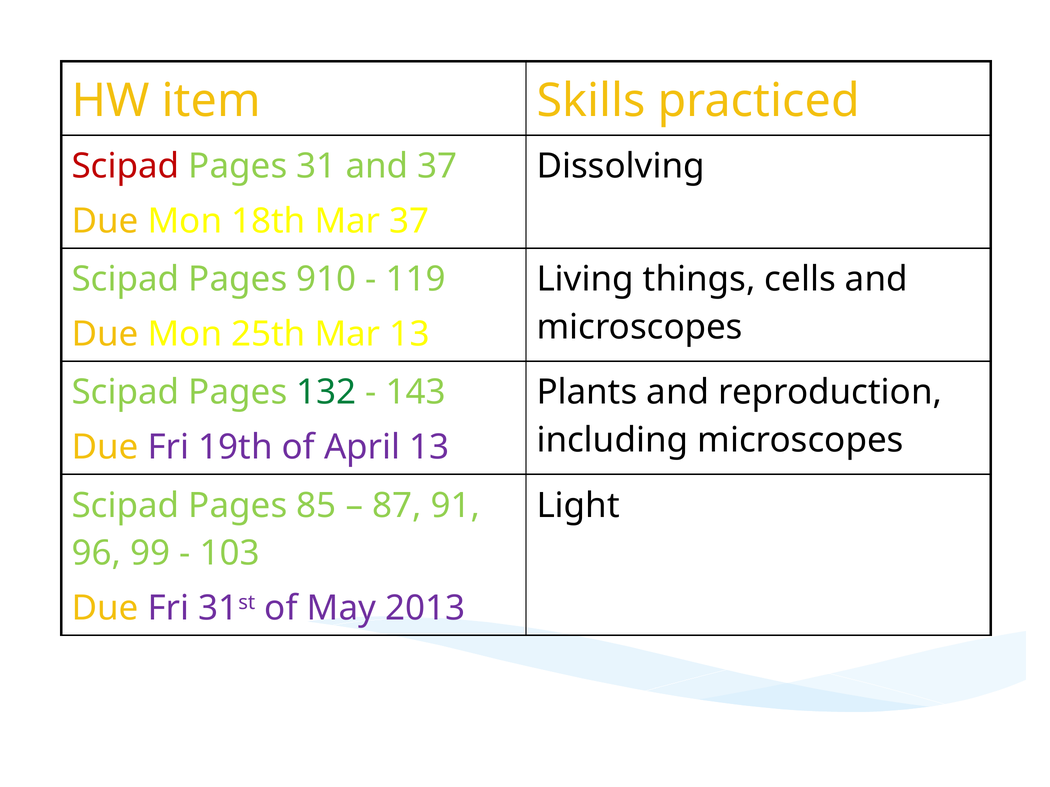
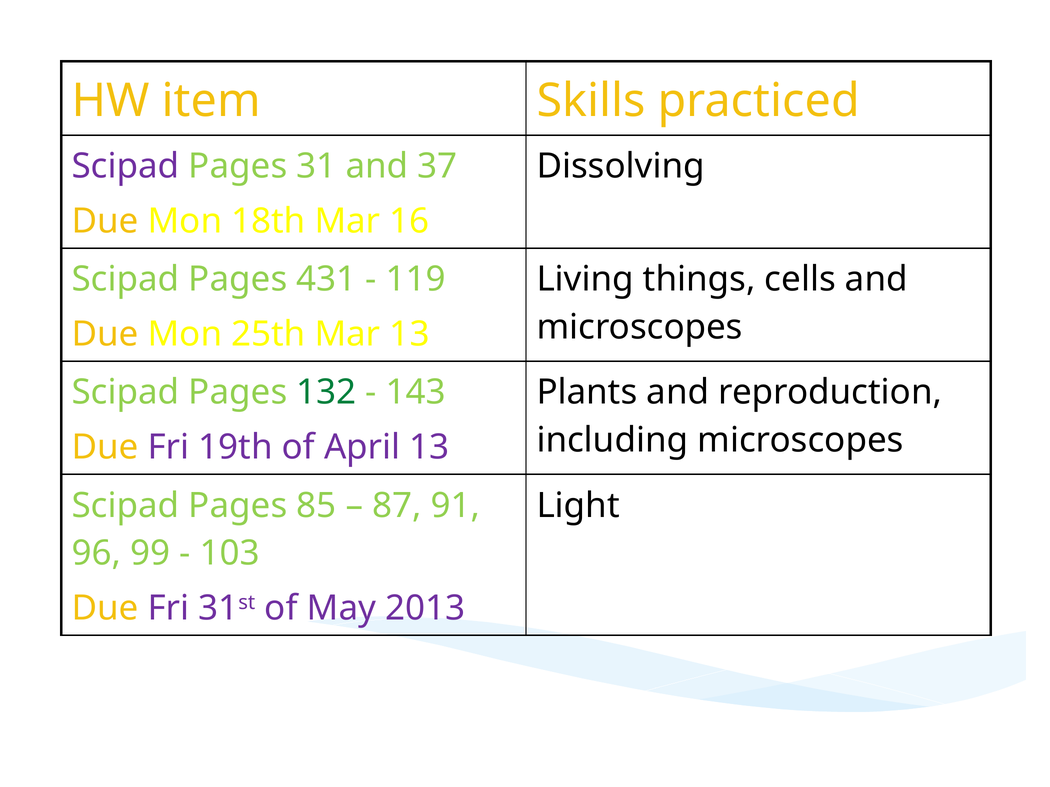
Scipad at (126, 166) colour: red -> purple
Mar 37: 37 -> 16
910: 910 -> 431
